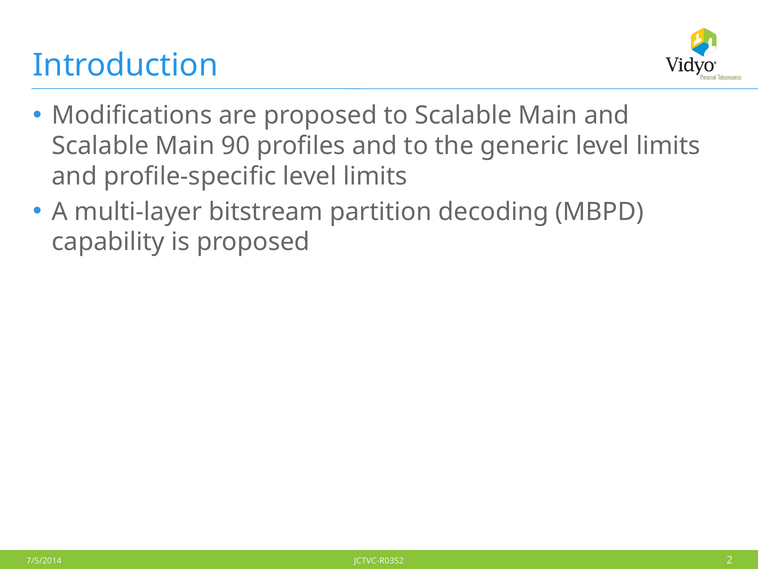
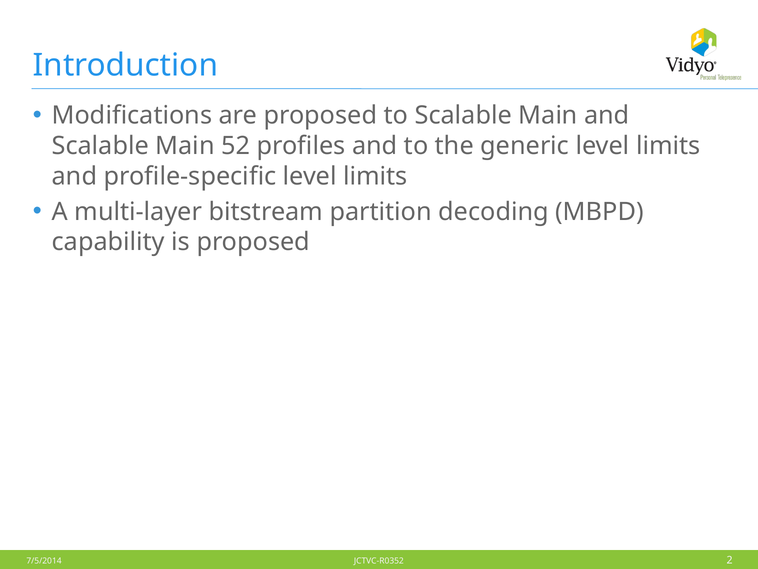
90: 90 -> 52
